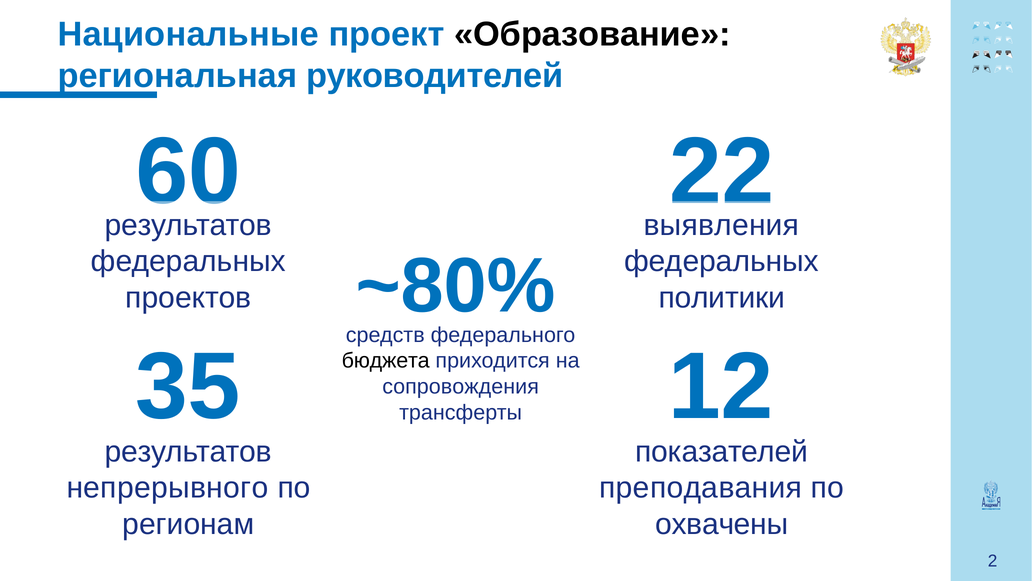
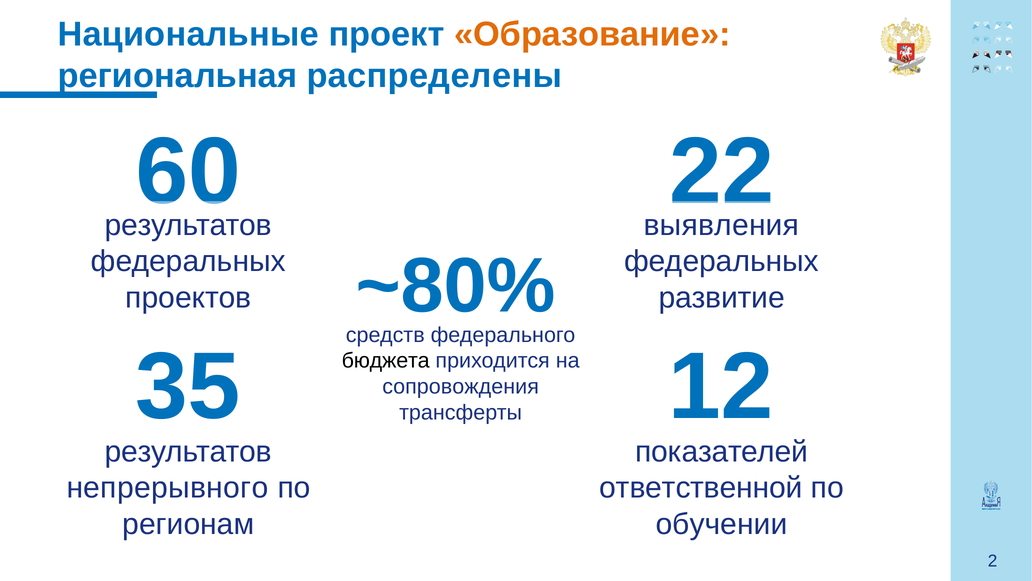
Образование colour: black -> orange
руководителей: руководителей -> распределены
политики: политики -> развитие
преподавания: преподавания -> ответственной
охвачены: охвачены -> обучении
